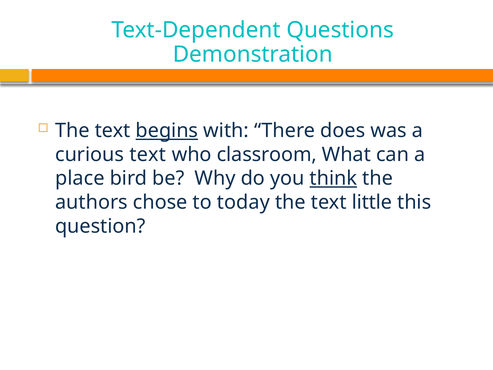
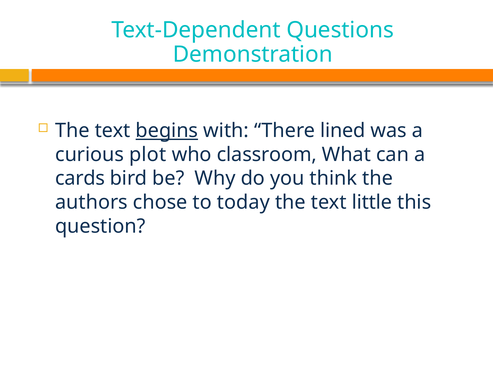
does: does -> lined
curious text: text -> plot
place: place -> cards
think underline: present -> none
